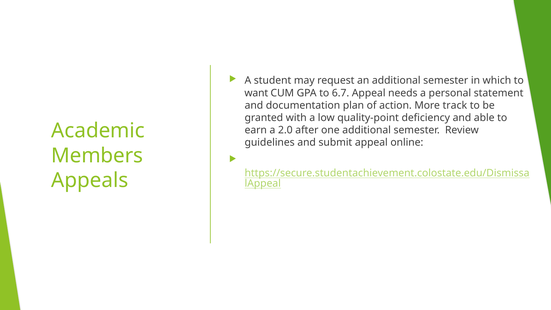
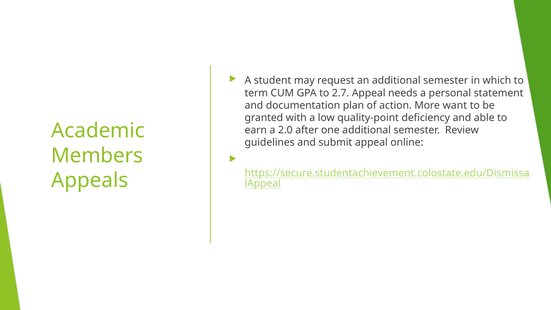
want: want -> term
6.7: 6.7 -> 2.7
track: track -> want
